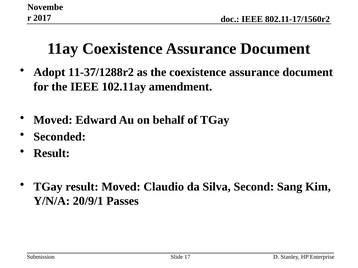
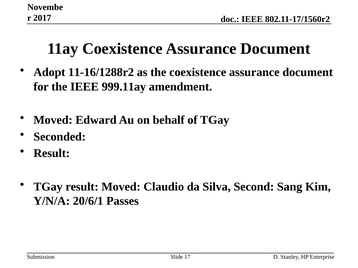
11-37/1288r2: 11-37/1288r2 -> 11-16/1288r2
102.11ay: 102.11ay -> 999.11ay
20/9/1: 20/9/1 -> 20/6/1
